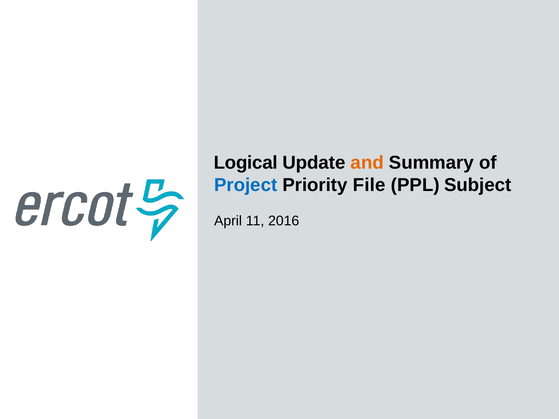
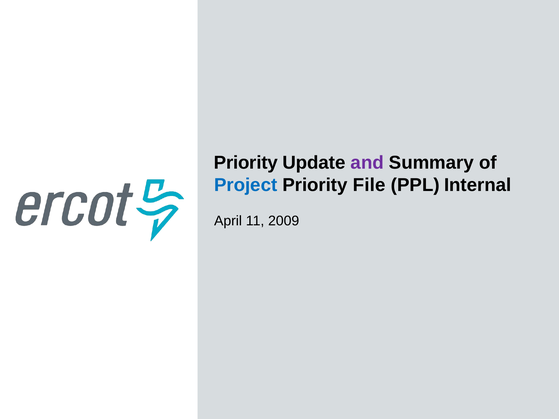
Logical at (246, 163): Logical -> Priority
and colour: orange -> purple
Subject: Subject -> Internal
2016: 2016 -> 2009
